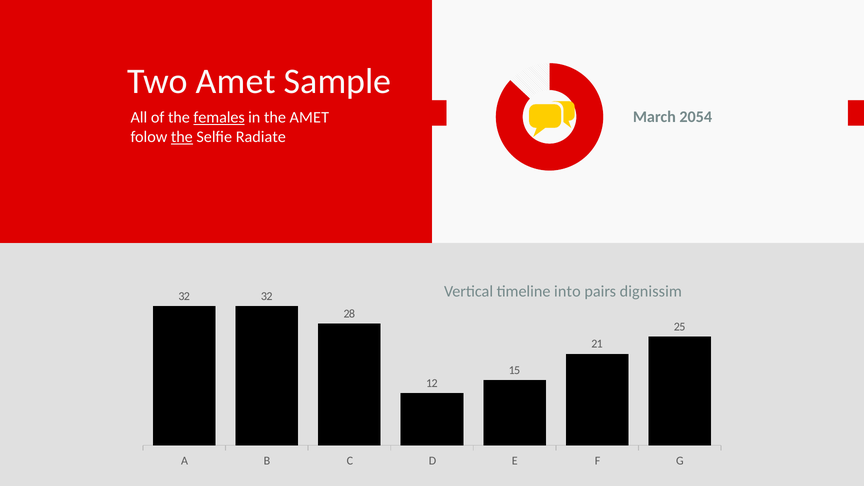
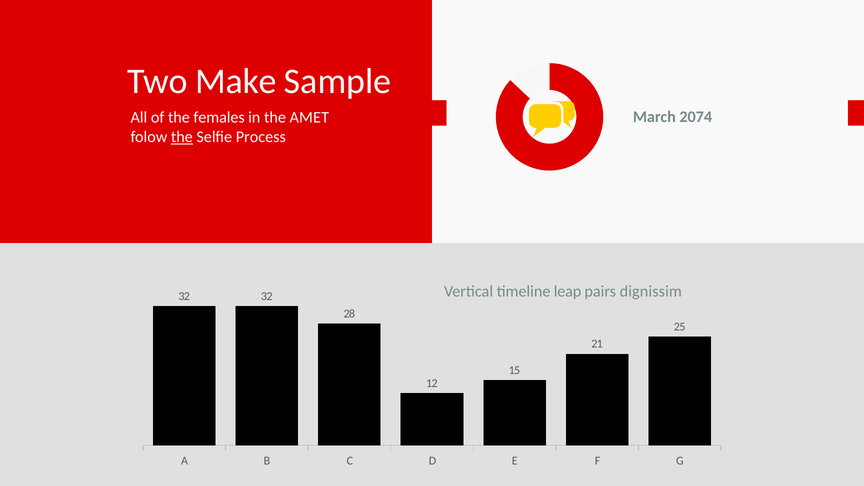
Two Amet: Amet -> Make
2054: 2054 -> 2074
females underline: present -> none
Radiate: Radiate -> Process
into: into -> leap
